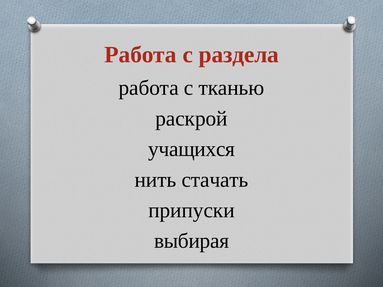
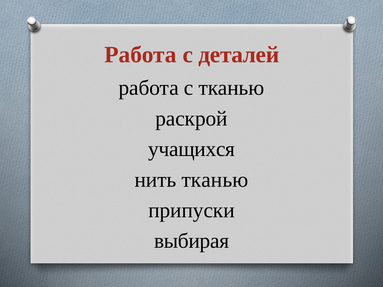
раздела: раздела -> деталей
нить стачать: стачать -> тканью
